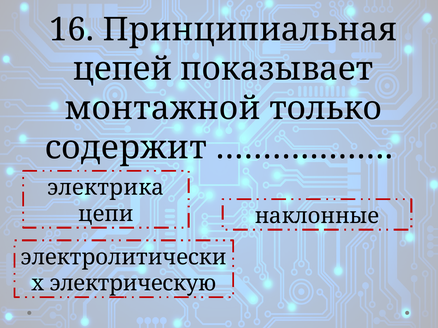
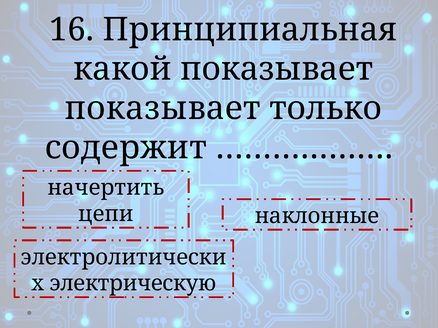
цепей: цепей -> какой
монтажной at (163, 109): монтажной -> показывает
электрика: электрика -> начертить
